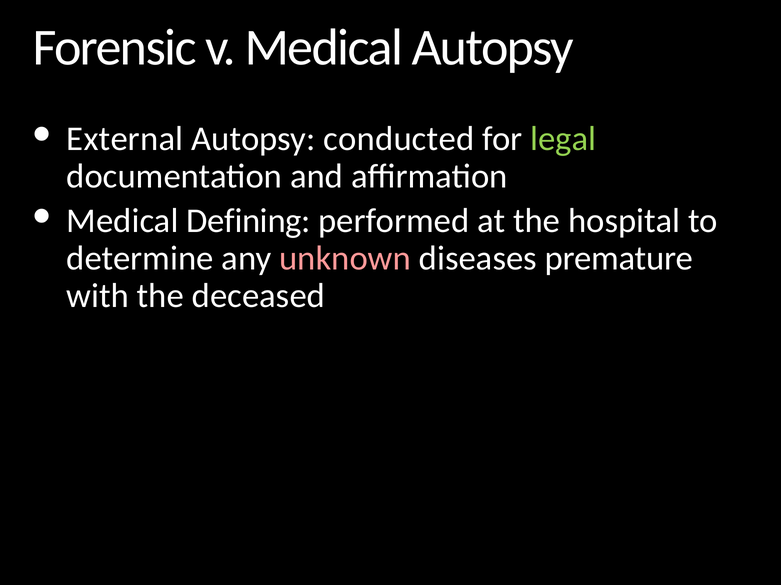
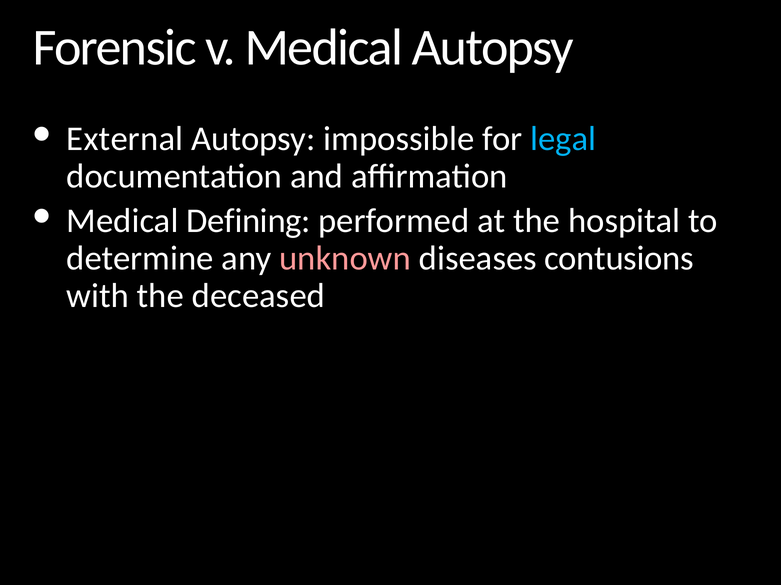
conducted: conducted -> impossible
legal colour: light green -> light blue
premature: premature -> contusions
